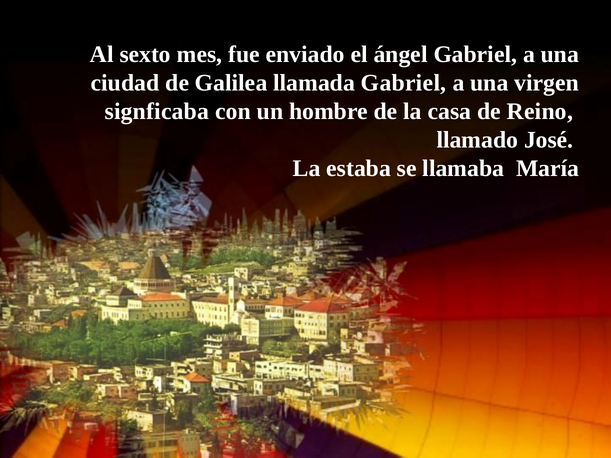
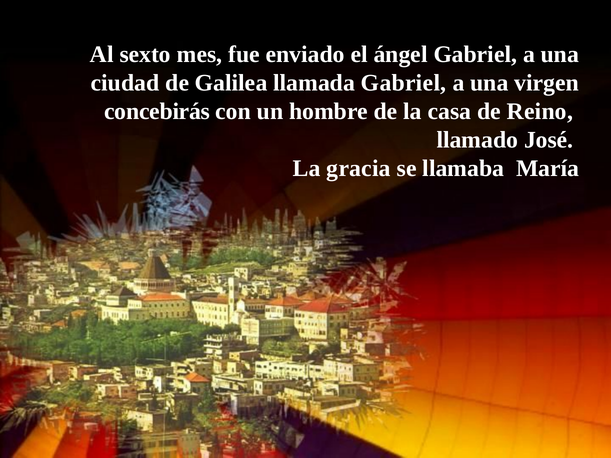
signficaba: signficaba -> concebirás
estaba: estaba -> gracia
